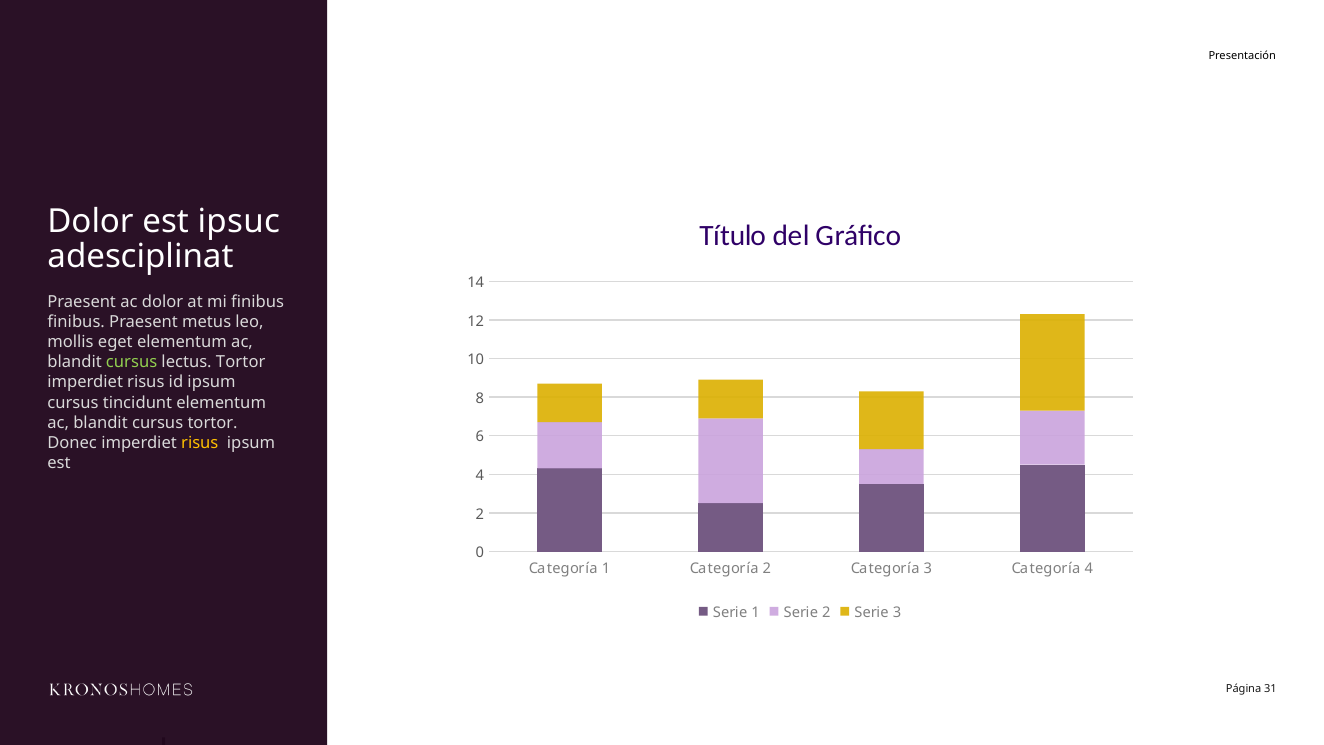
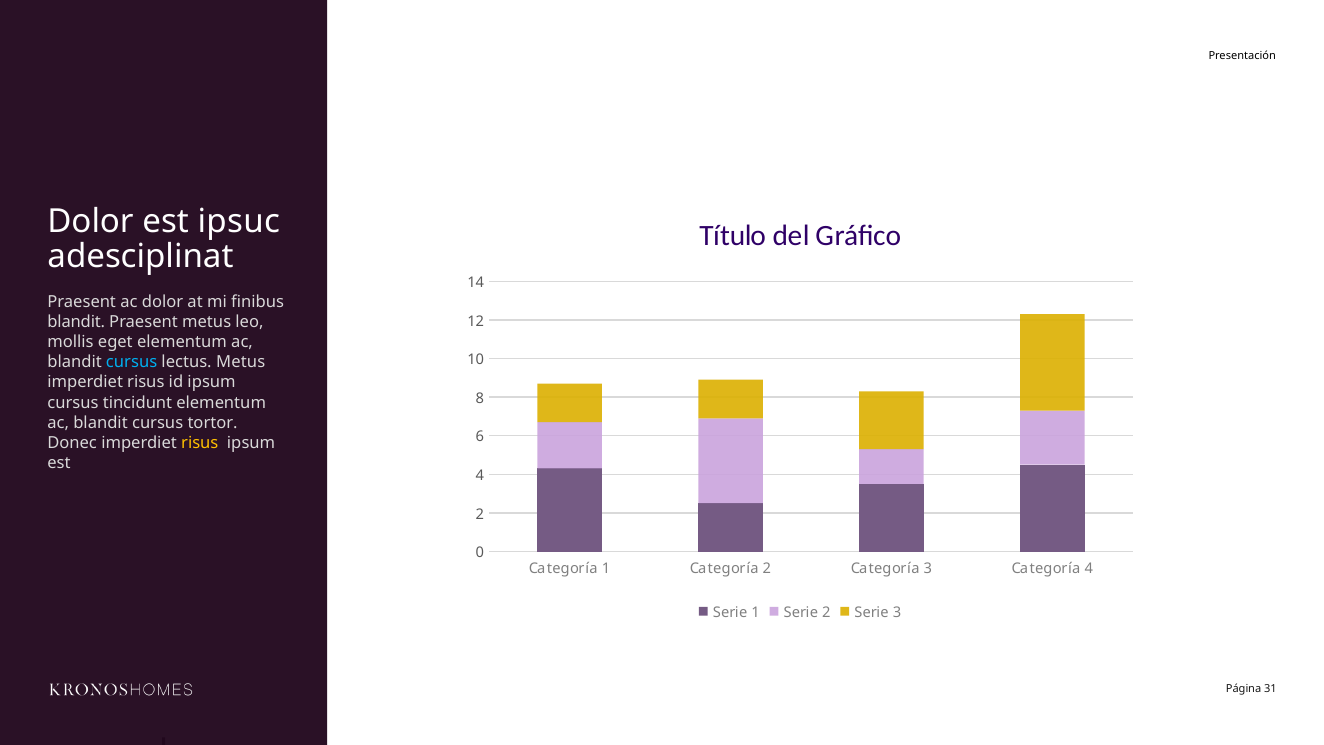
finibus at (76, 322): finibus -> blandit
cursus at (132, 362) colour: light green -> light blue
lectus Tortor: Tortor -> Metus
